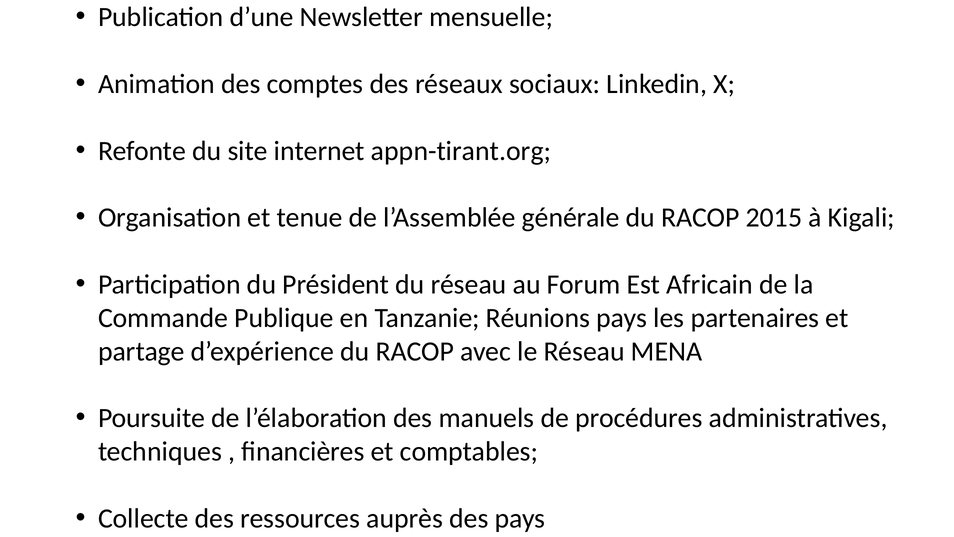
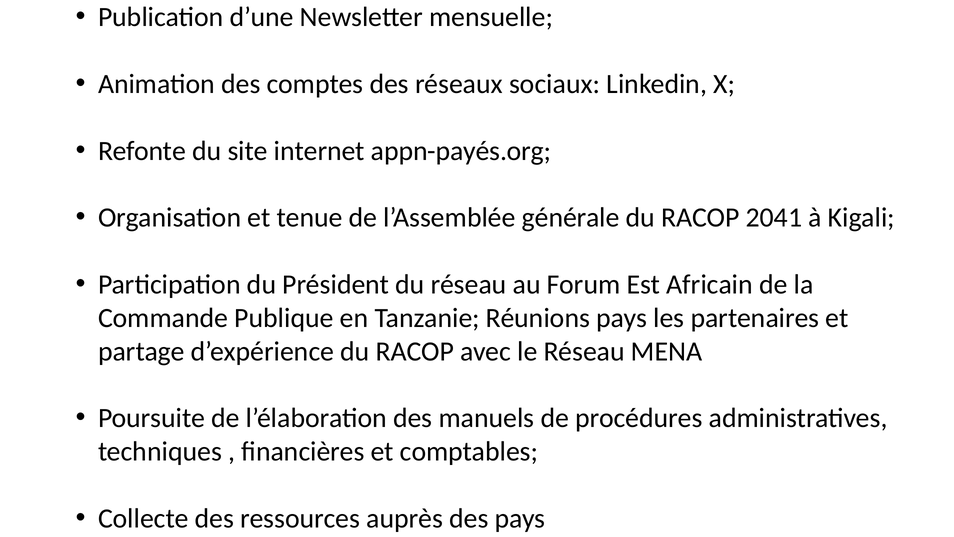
appn-tirant.org: appn-tirant.org -> appn-payés.org
2015: 2015 -> 2041
